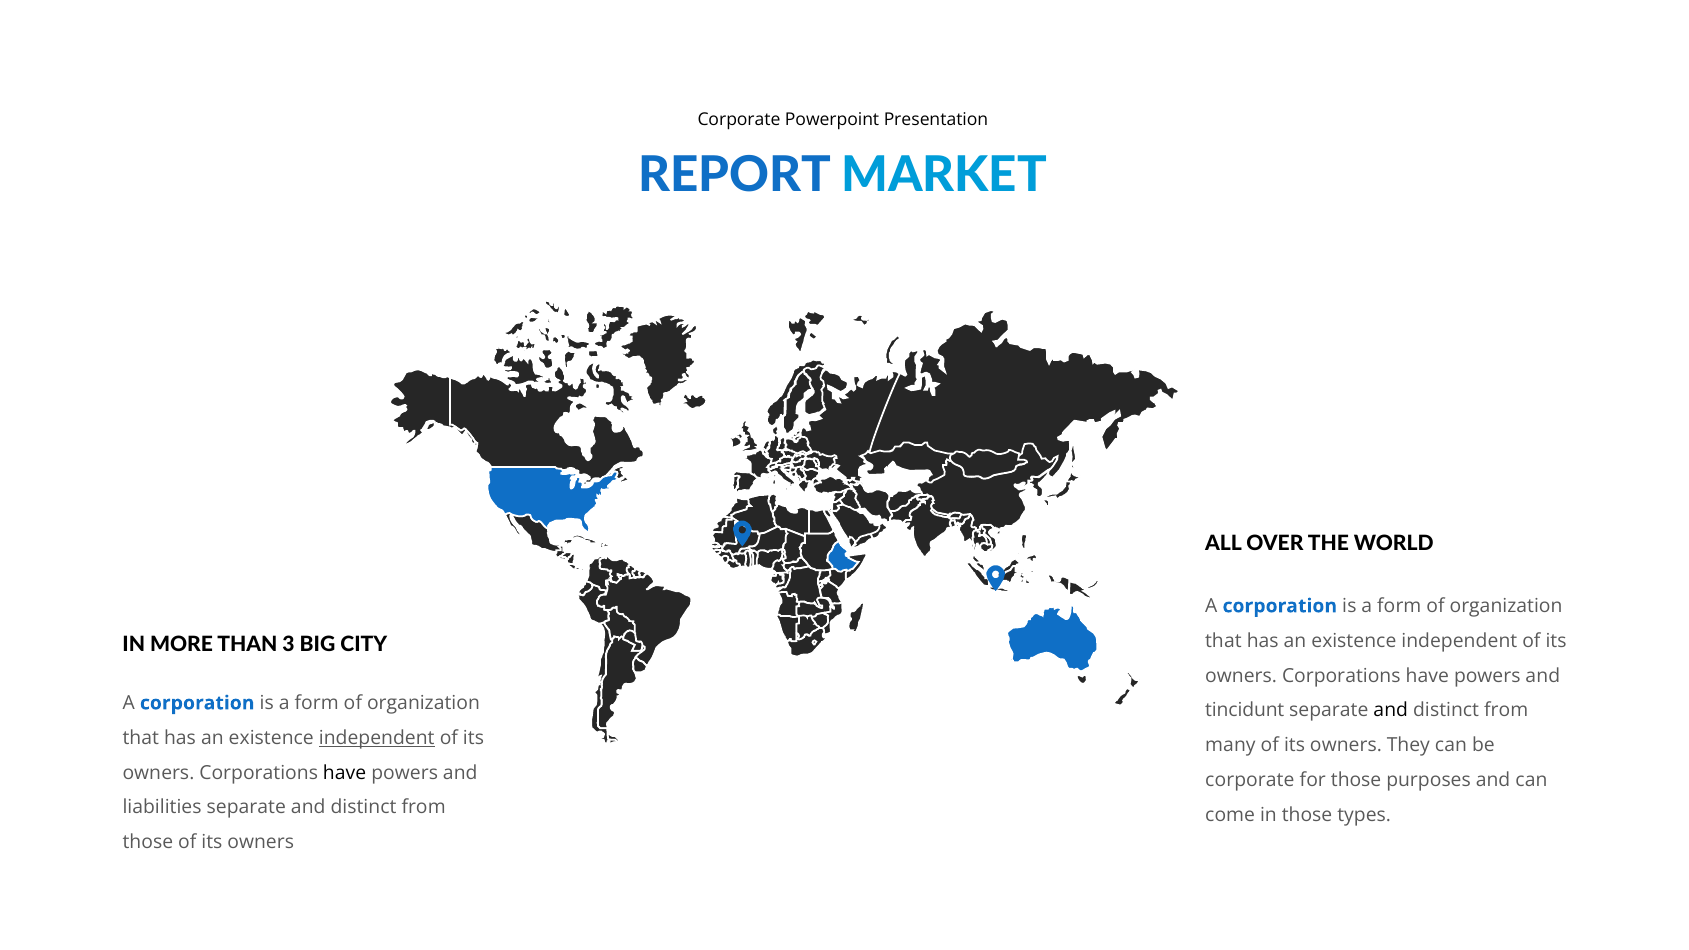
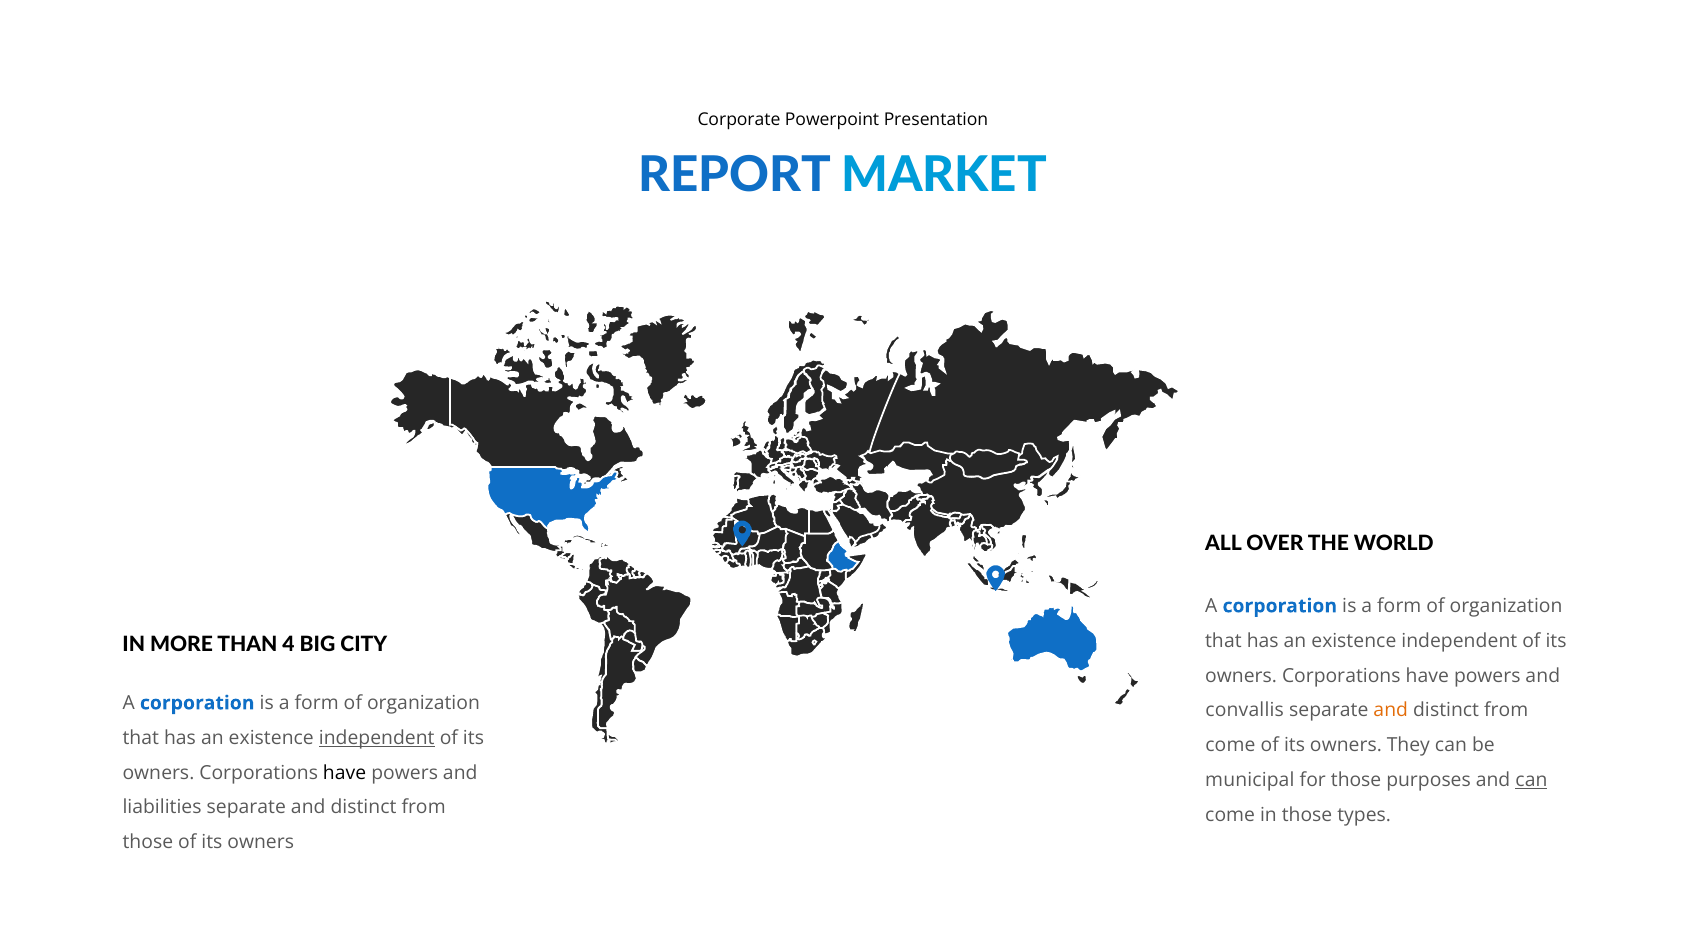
3: 3 -> 4
tincidunt: tincidunt -> convallis
and at (1391, 711) colour: black -> orange
many at (1230, 745): many -> come
corporate at (1250, 780): corporate -> municipal
can at (1531, 780) underline: none -> present
